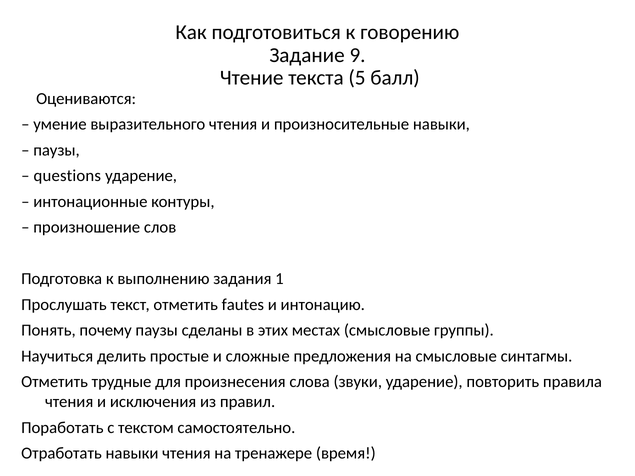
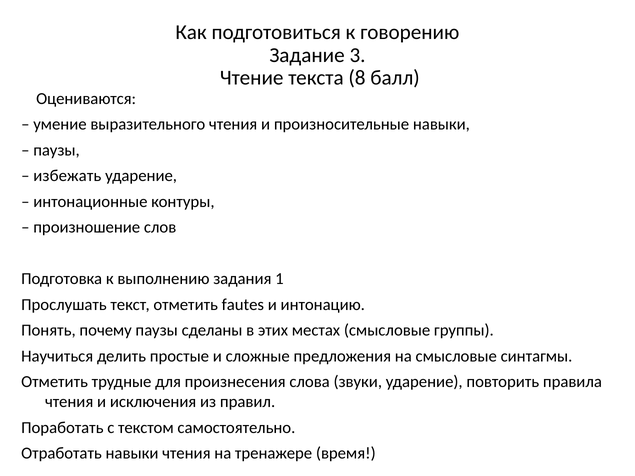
9: 9 -> 3
5: 5 -> 8
questions: questions -> избежать
